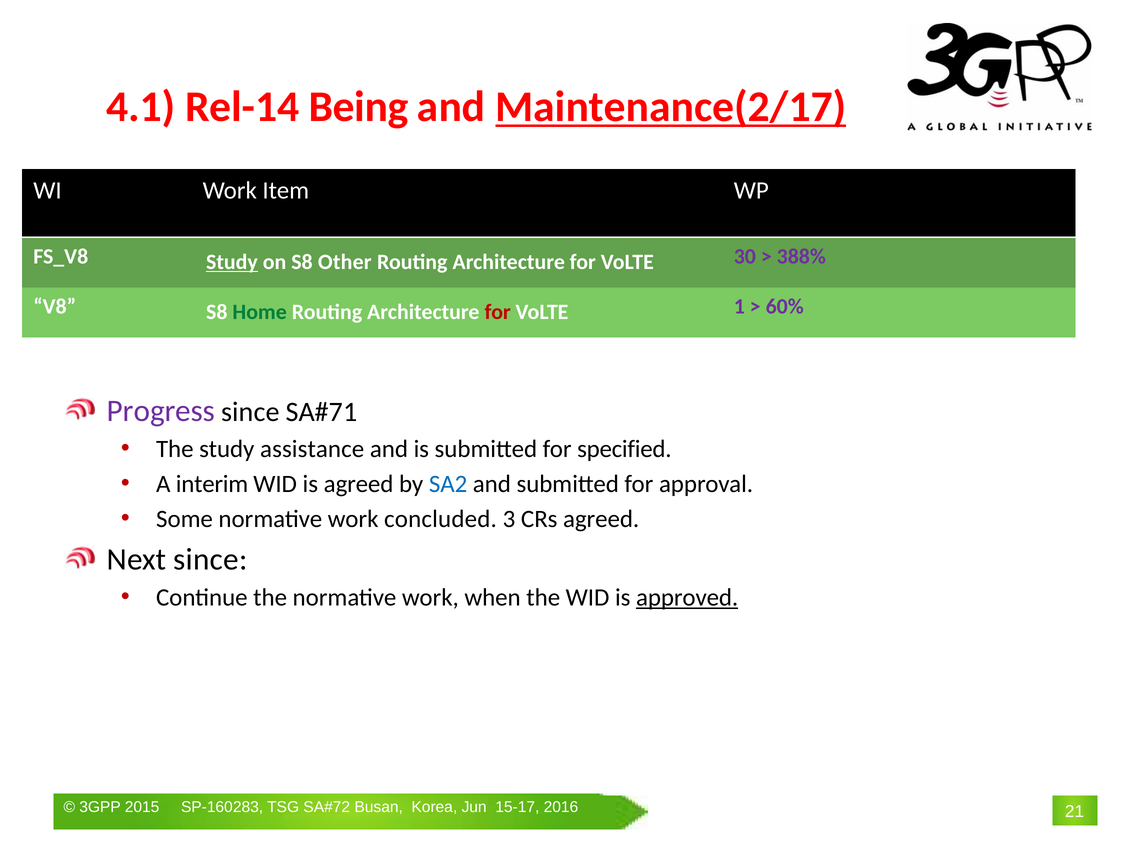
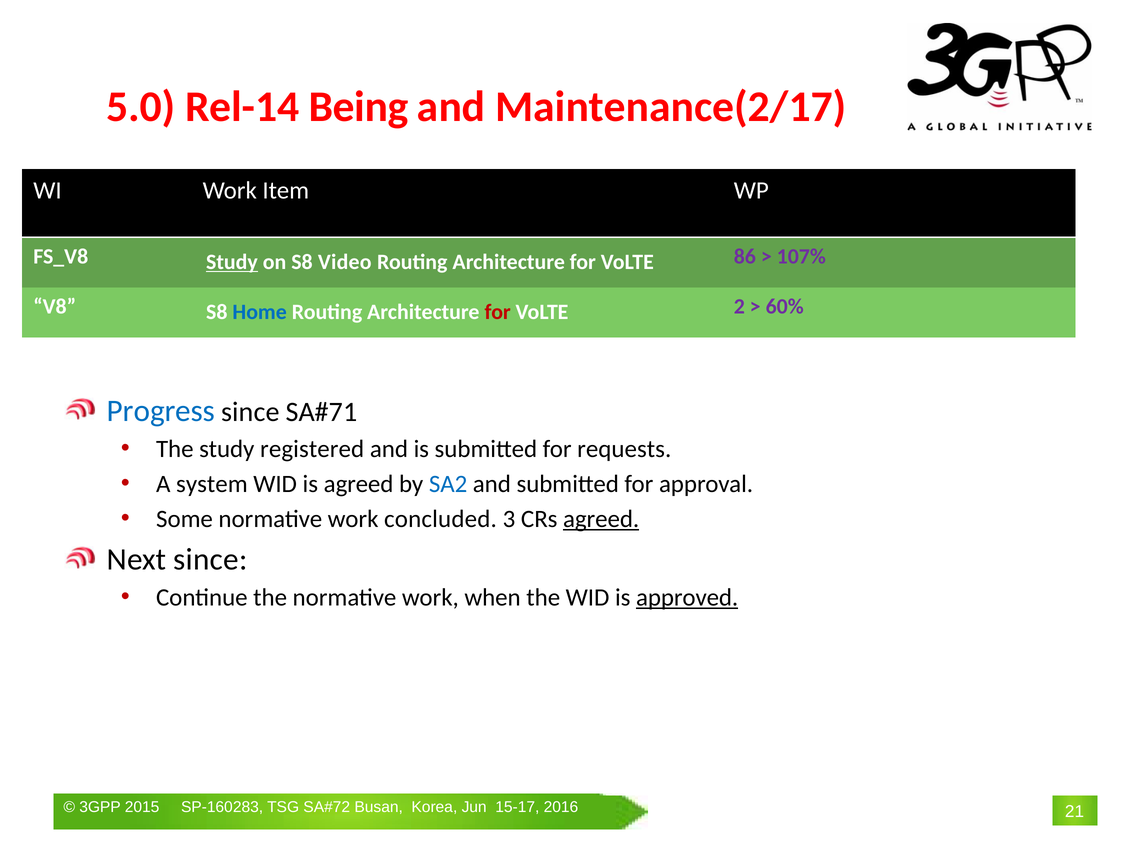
4.1: 4.1 -> 5.0
Maintenance(2/17 underline: present -> none
Other: Other -> Video
30: 30 -> 86
388%: 388% -> 107%
Home colour: green -> blue
1: 1 -> 2
Progress colour: purple -> blue
assistance: assistance -> registered
specified: specified -> requests
interim: interim -> system
agreed at (601, 519) underline: none -> present
